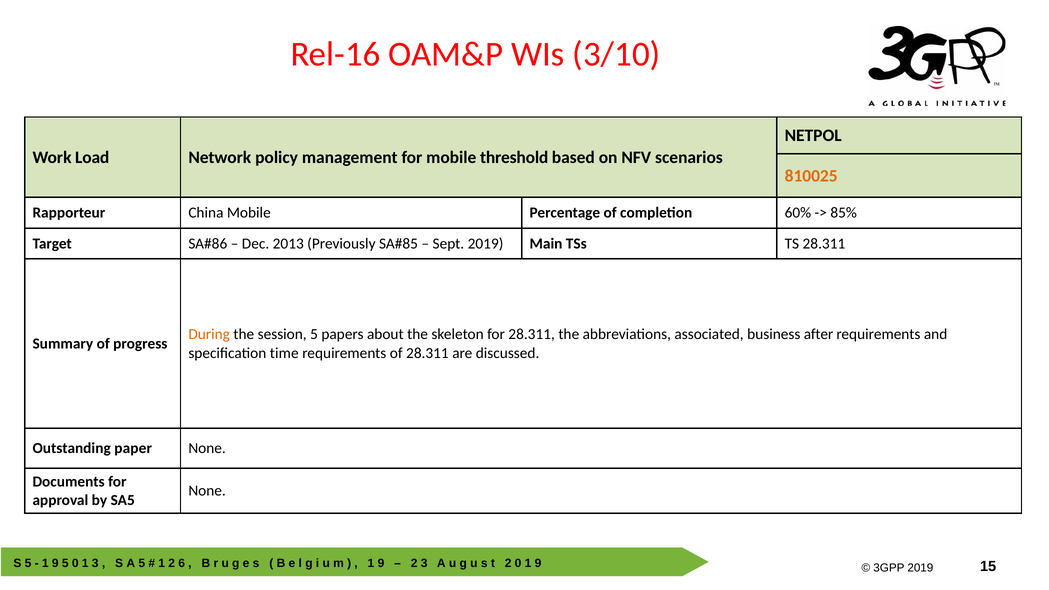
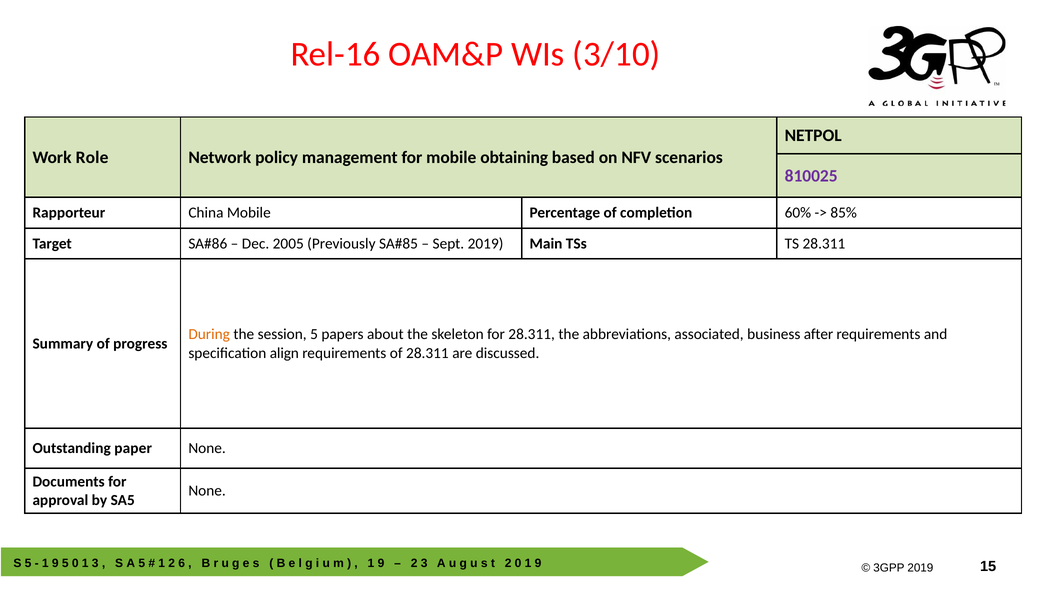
Load: Load -> Role
threshold: threshold -> obtaining
810025 colour: orange -> purple
2013: 2013 -> 2005
time: time -> align
